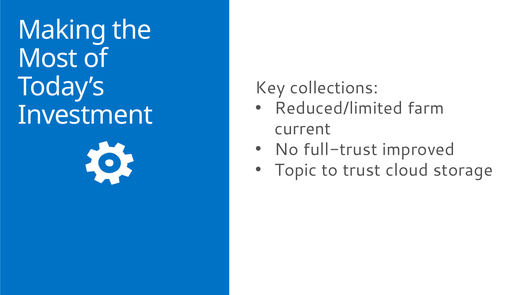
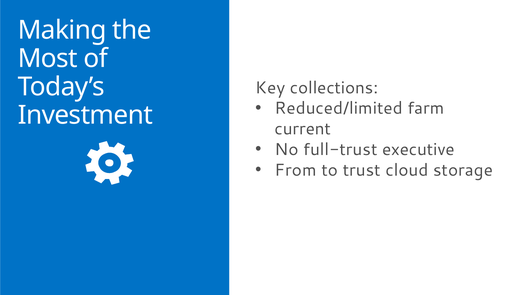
improved: improved -> executive
Topic: Topic -> From
